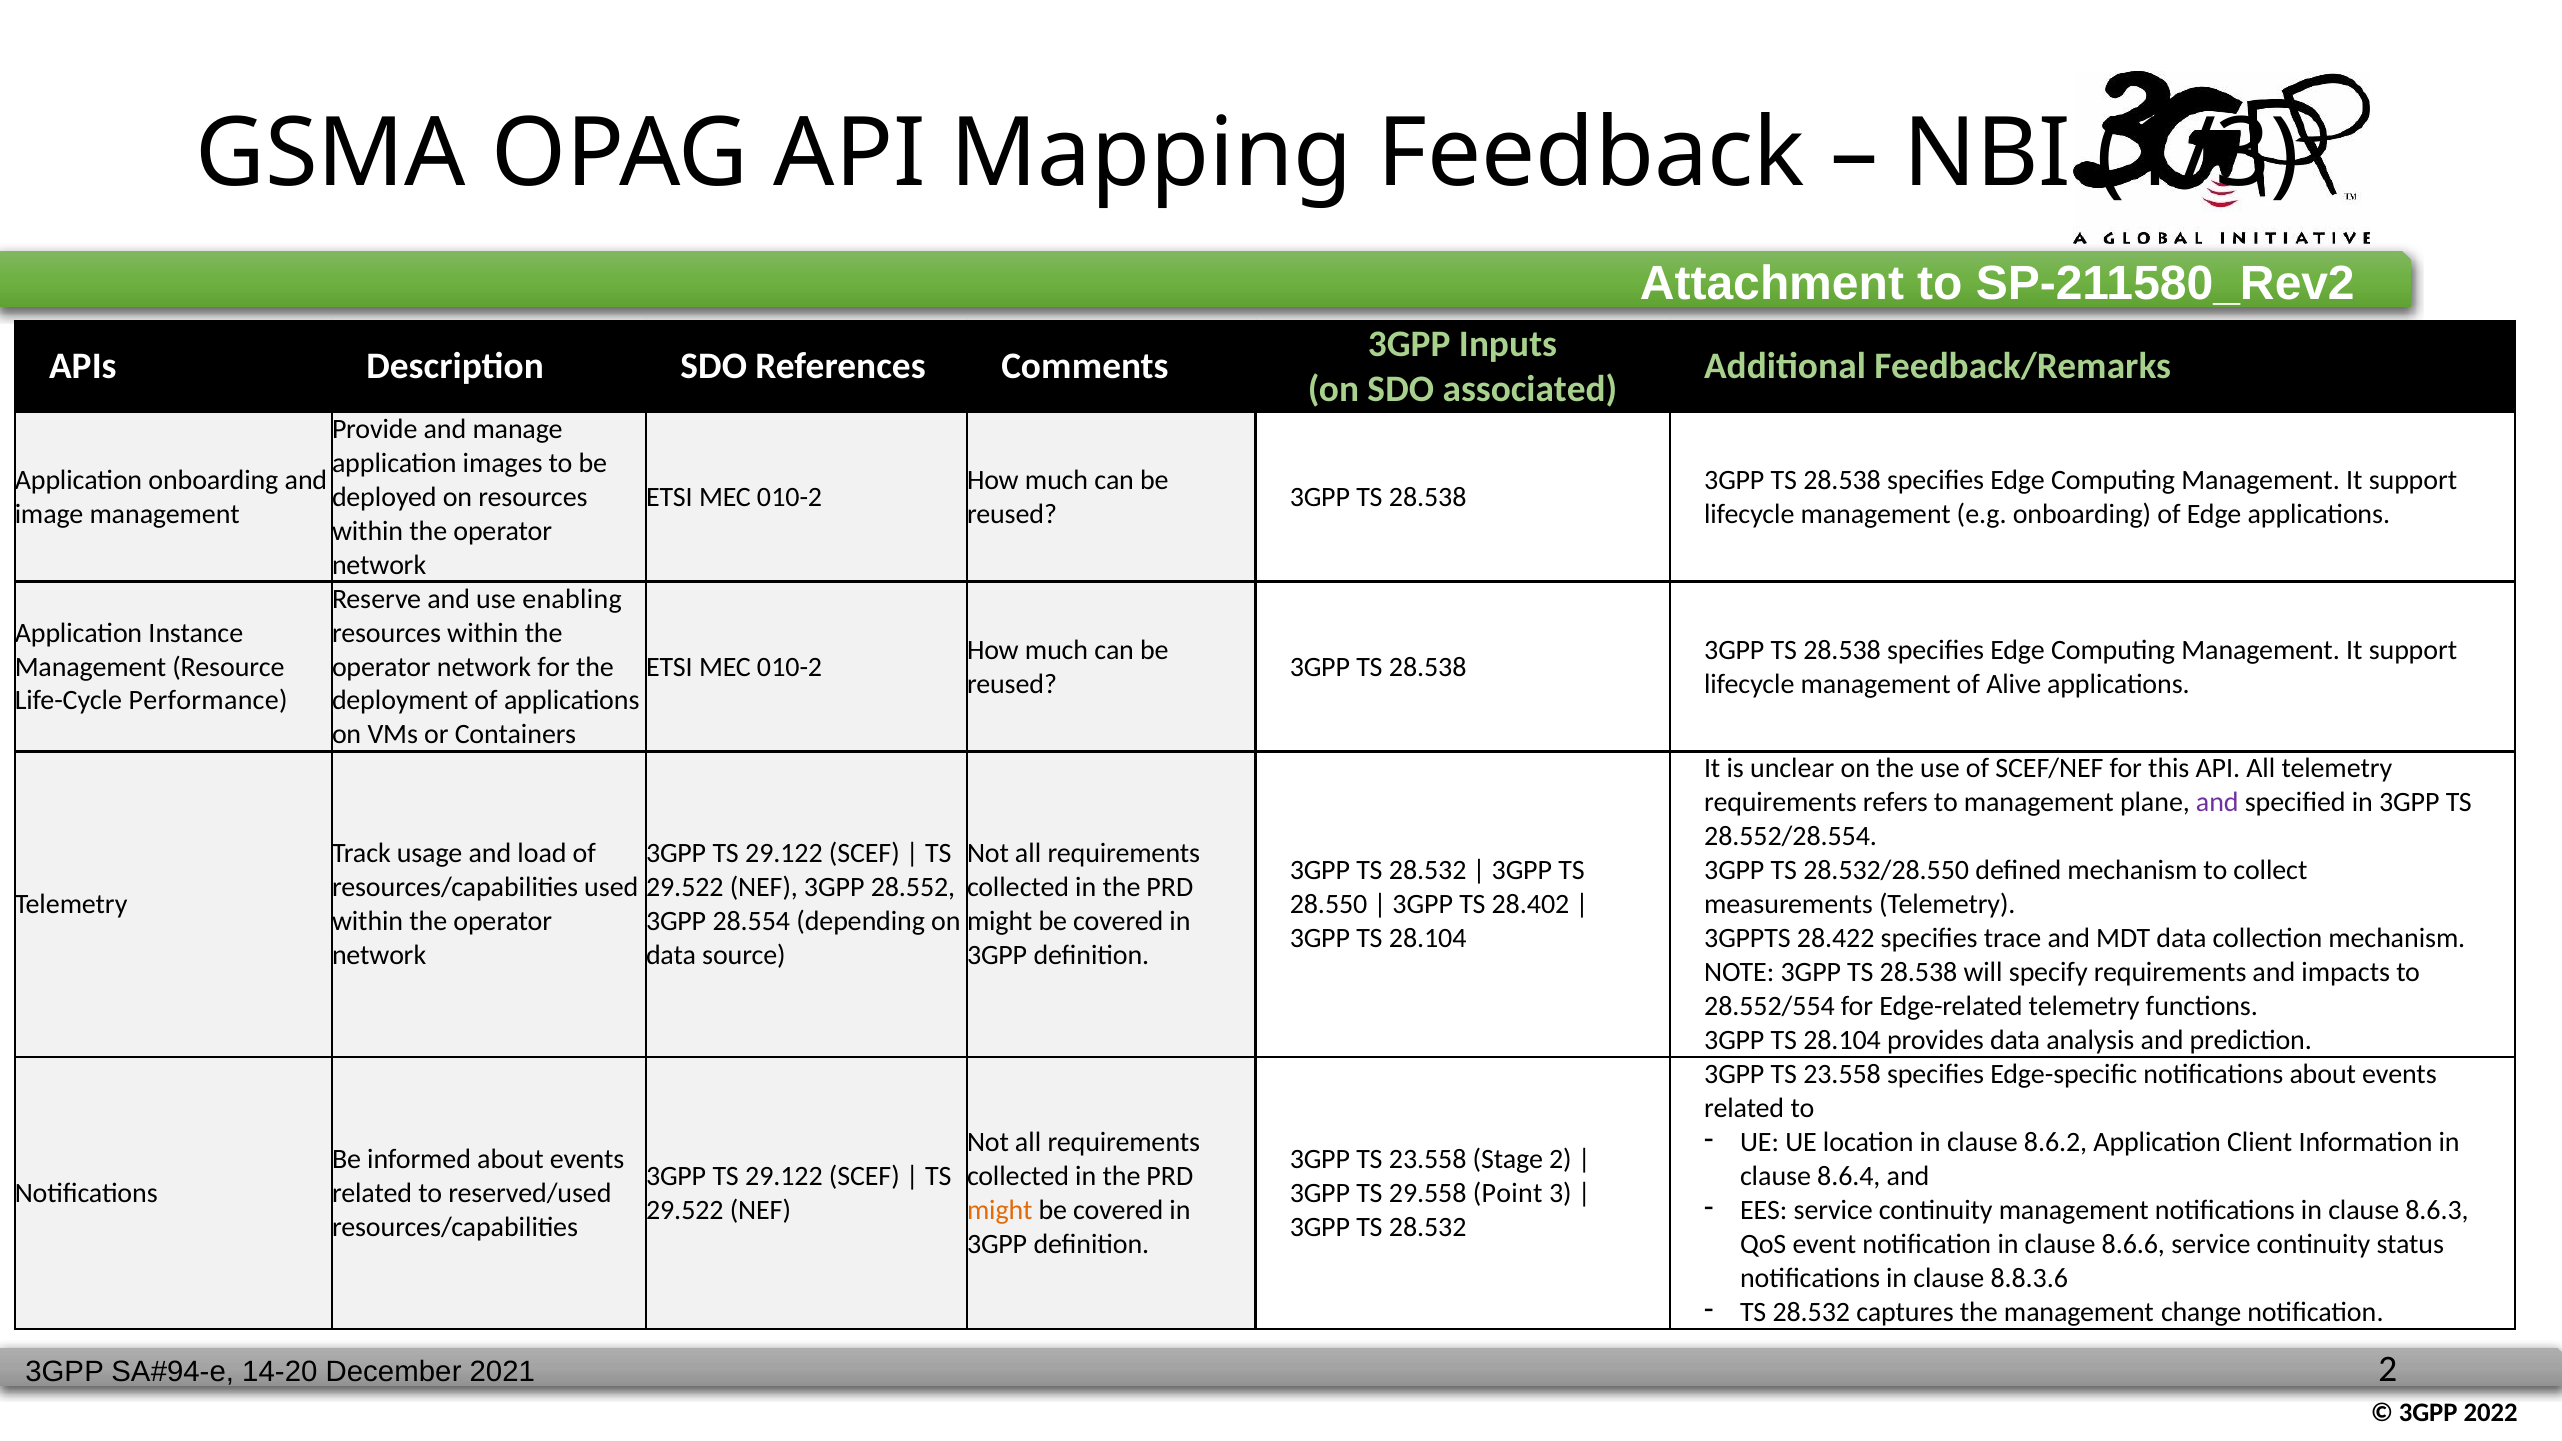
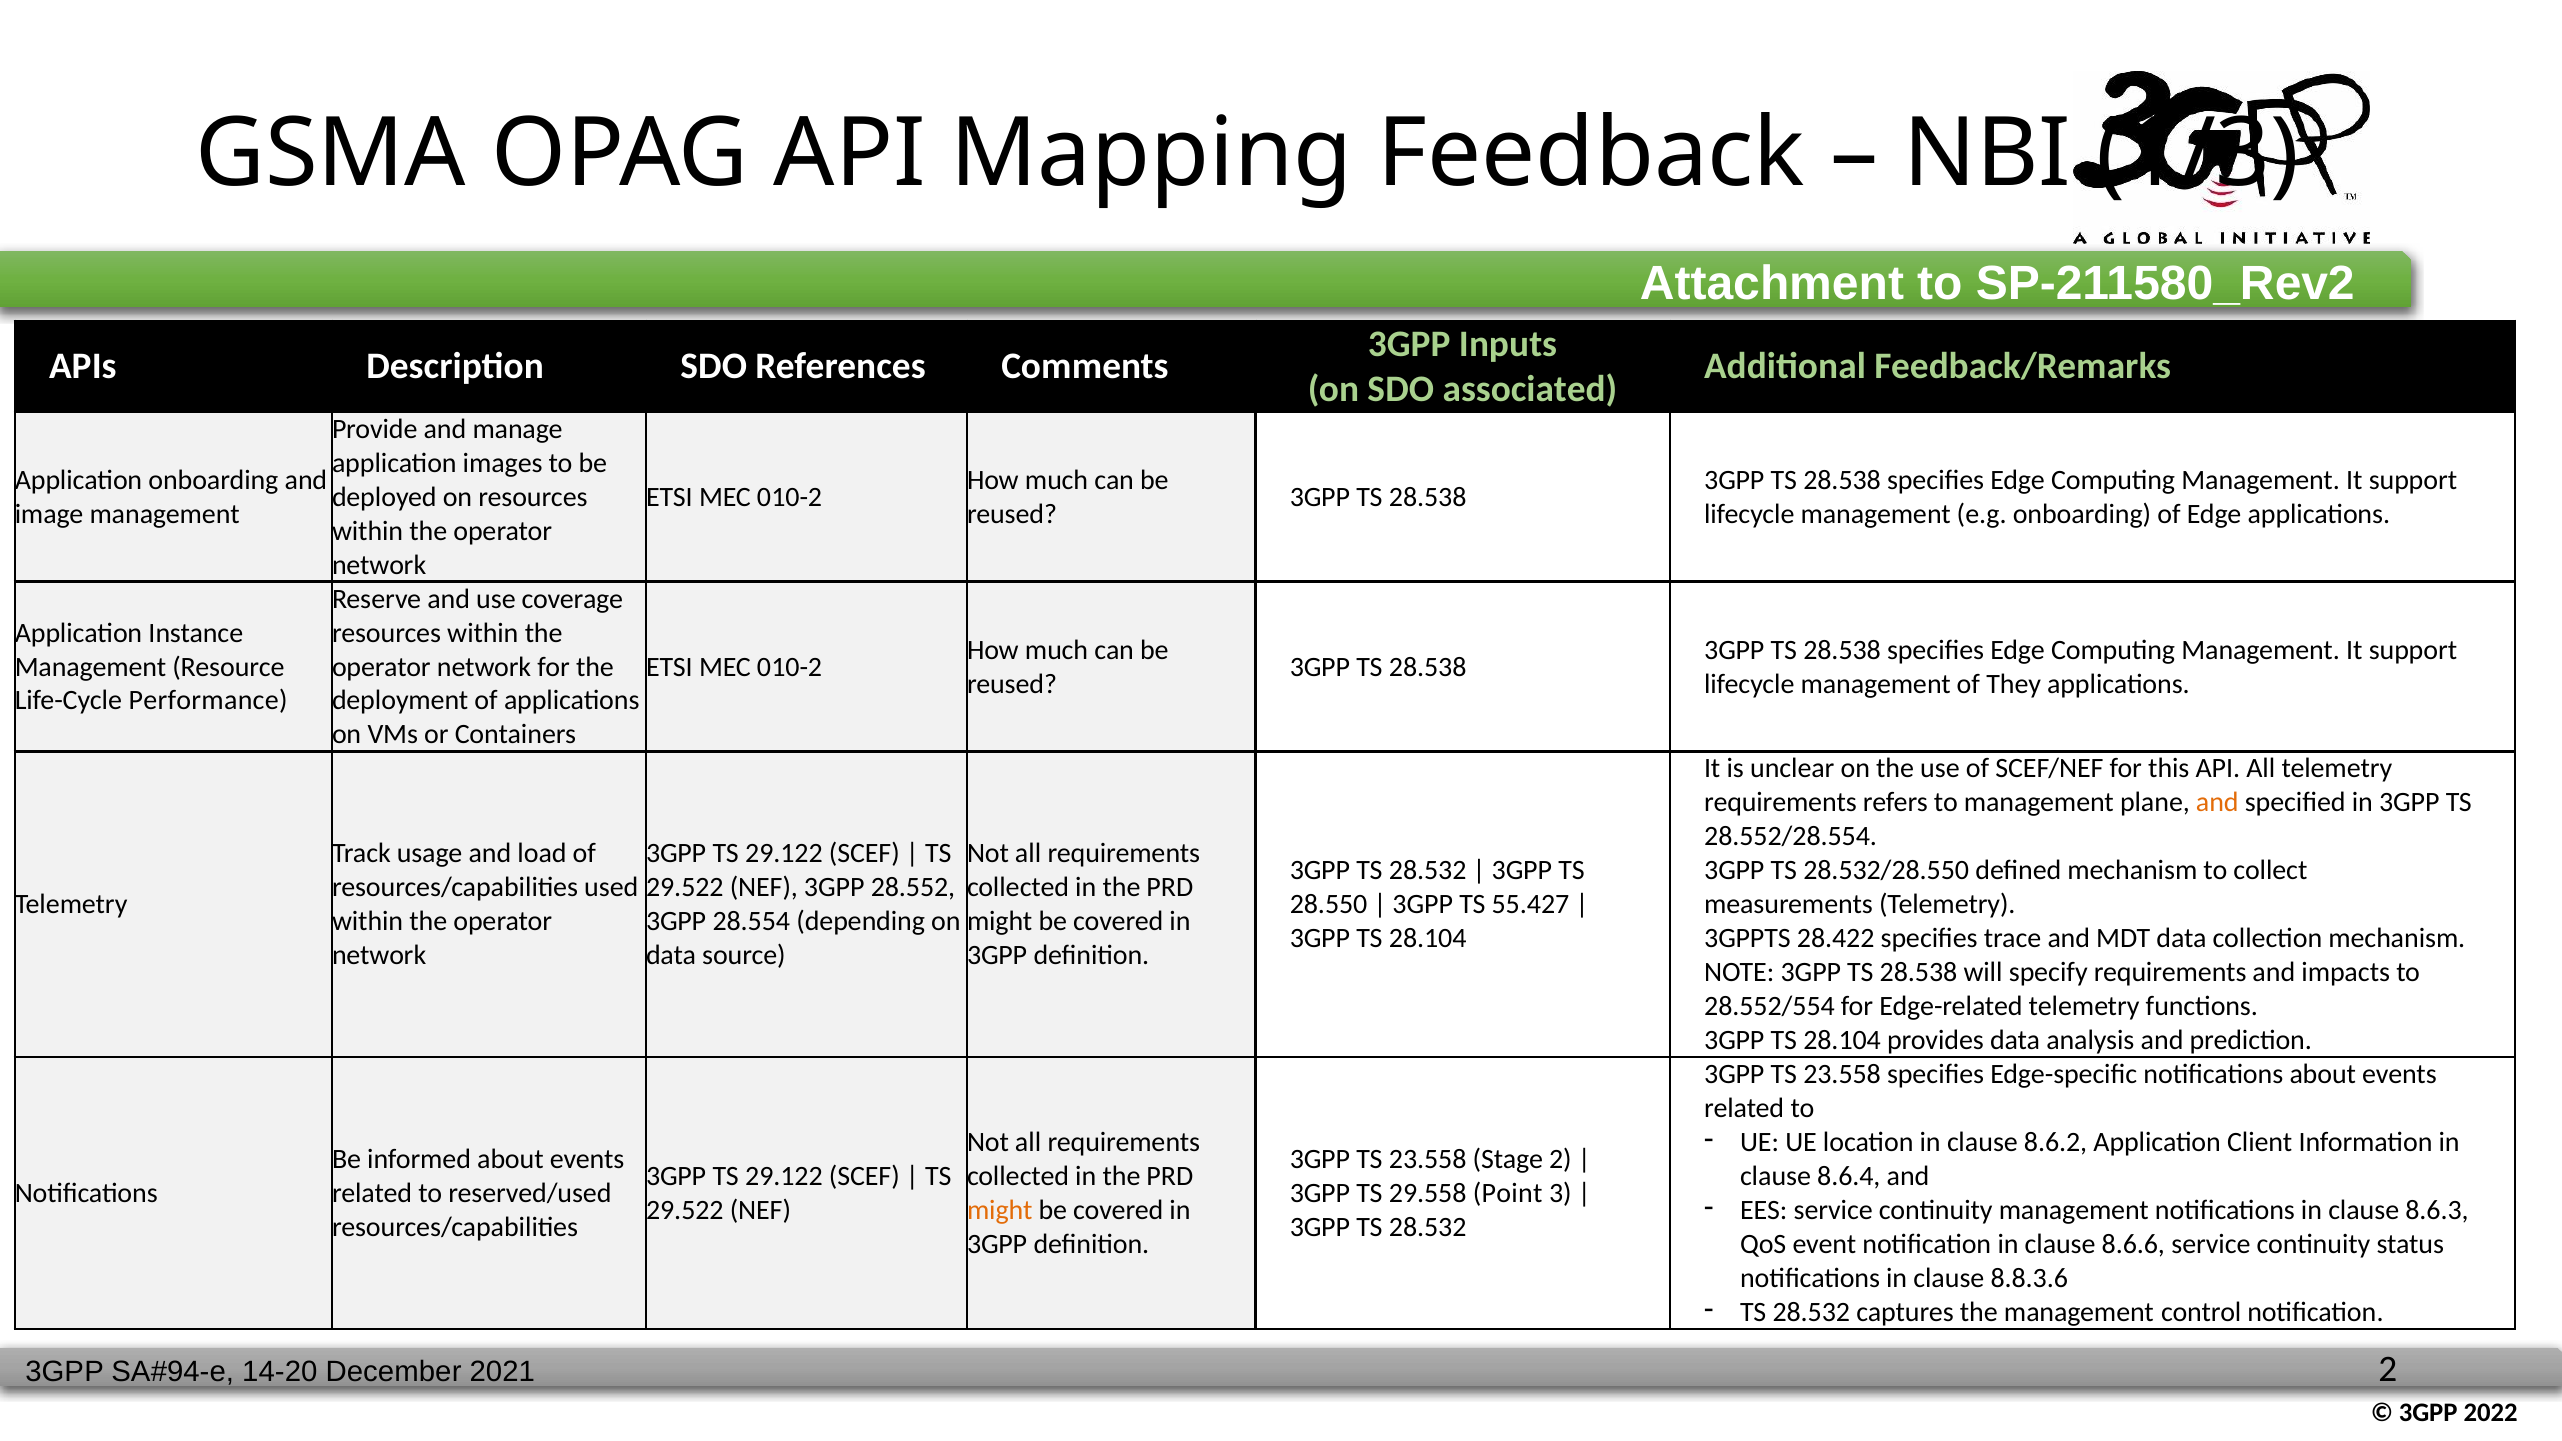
enabling: enabling -> coverage
Alive: Alive -> They
and at (2217, 803) colour: purple -> orange
28.402: 28.402 -> 55.427
change: change -> control
